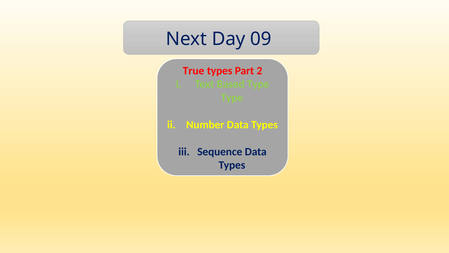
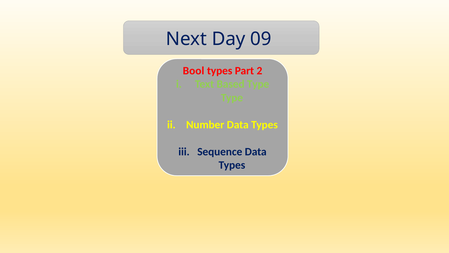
True: True -> Bool
